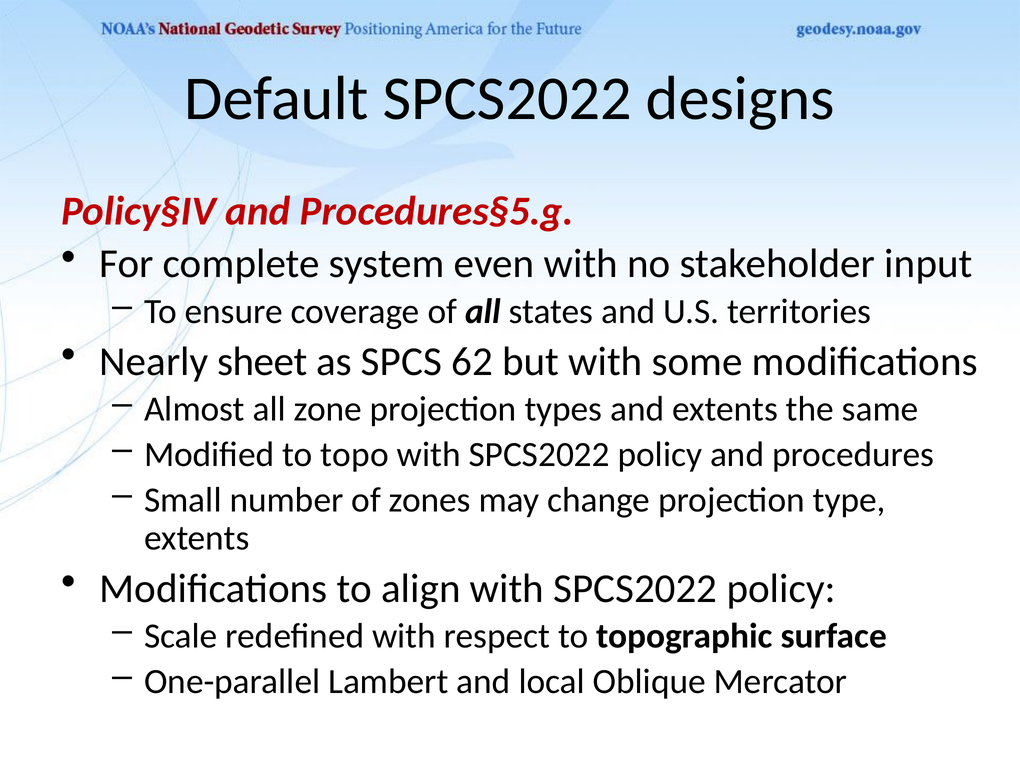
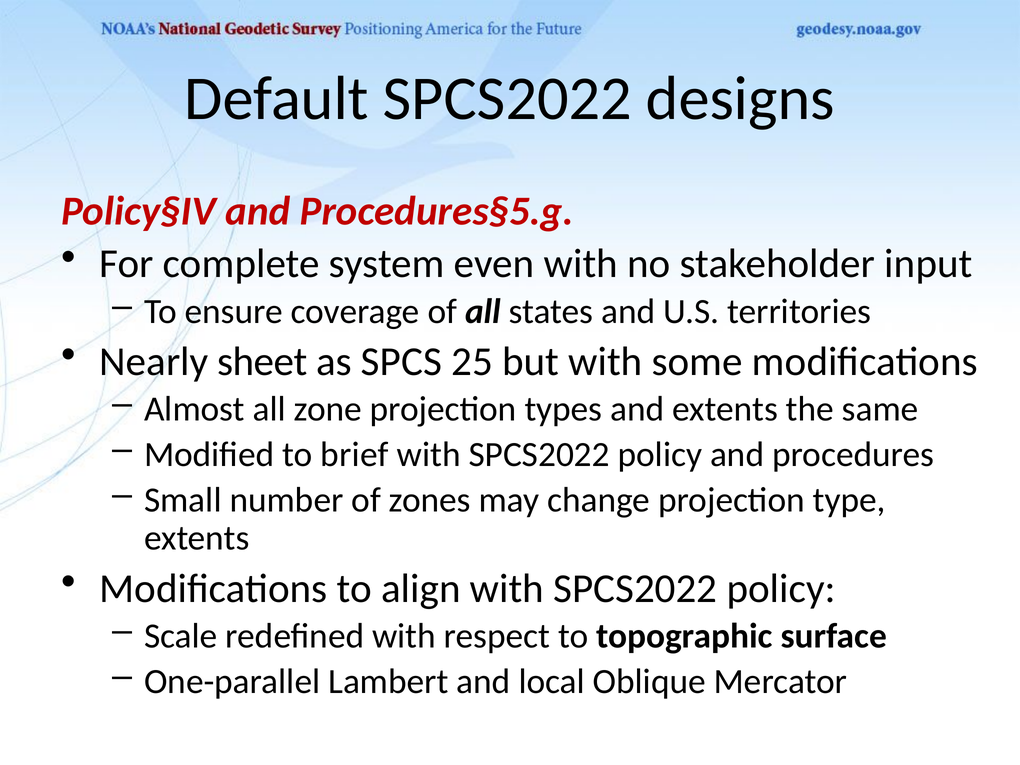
62: 62 -> 25
topo: topo -> brief
